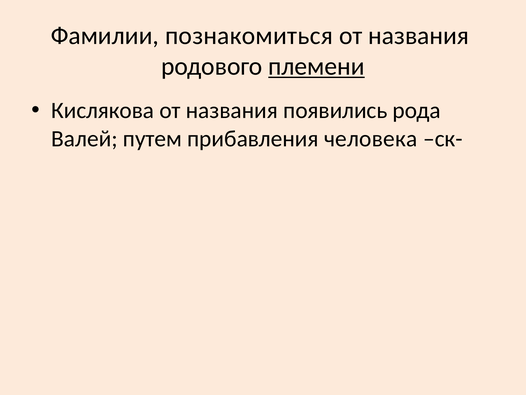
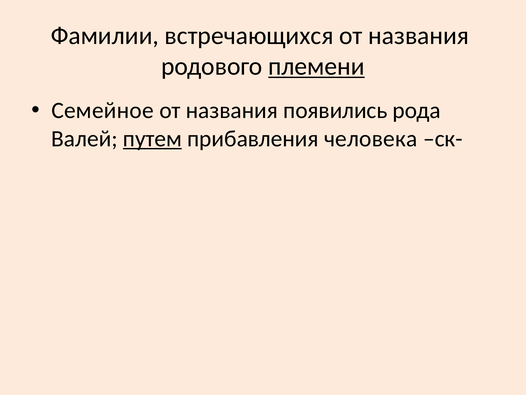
познакомиться: познакомиться -> встречающихся
Кислякова: Кислякова -> Семейное
путем underline: none -> present
